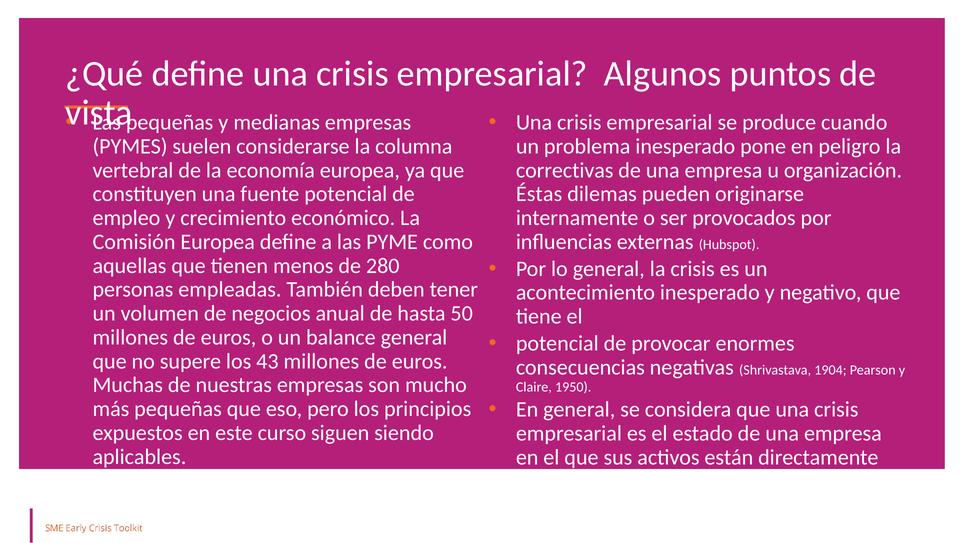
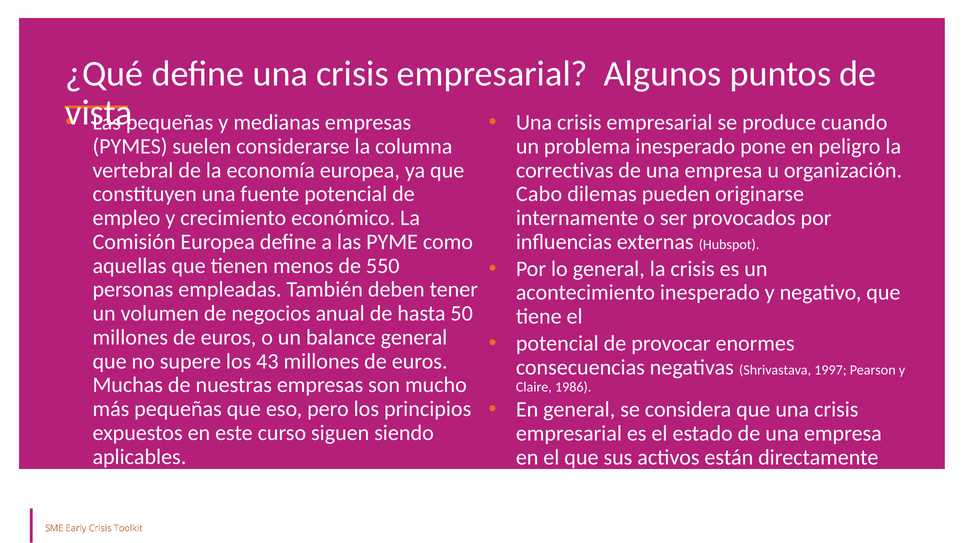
Éstas: Éstas -> Cabo
280: 280 -> 550
1904: 1904 -> 1997
1950: 1950 -> 1986
